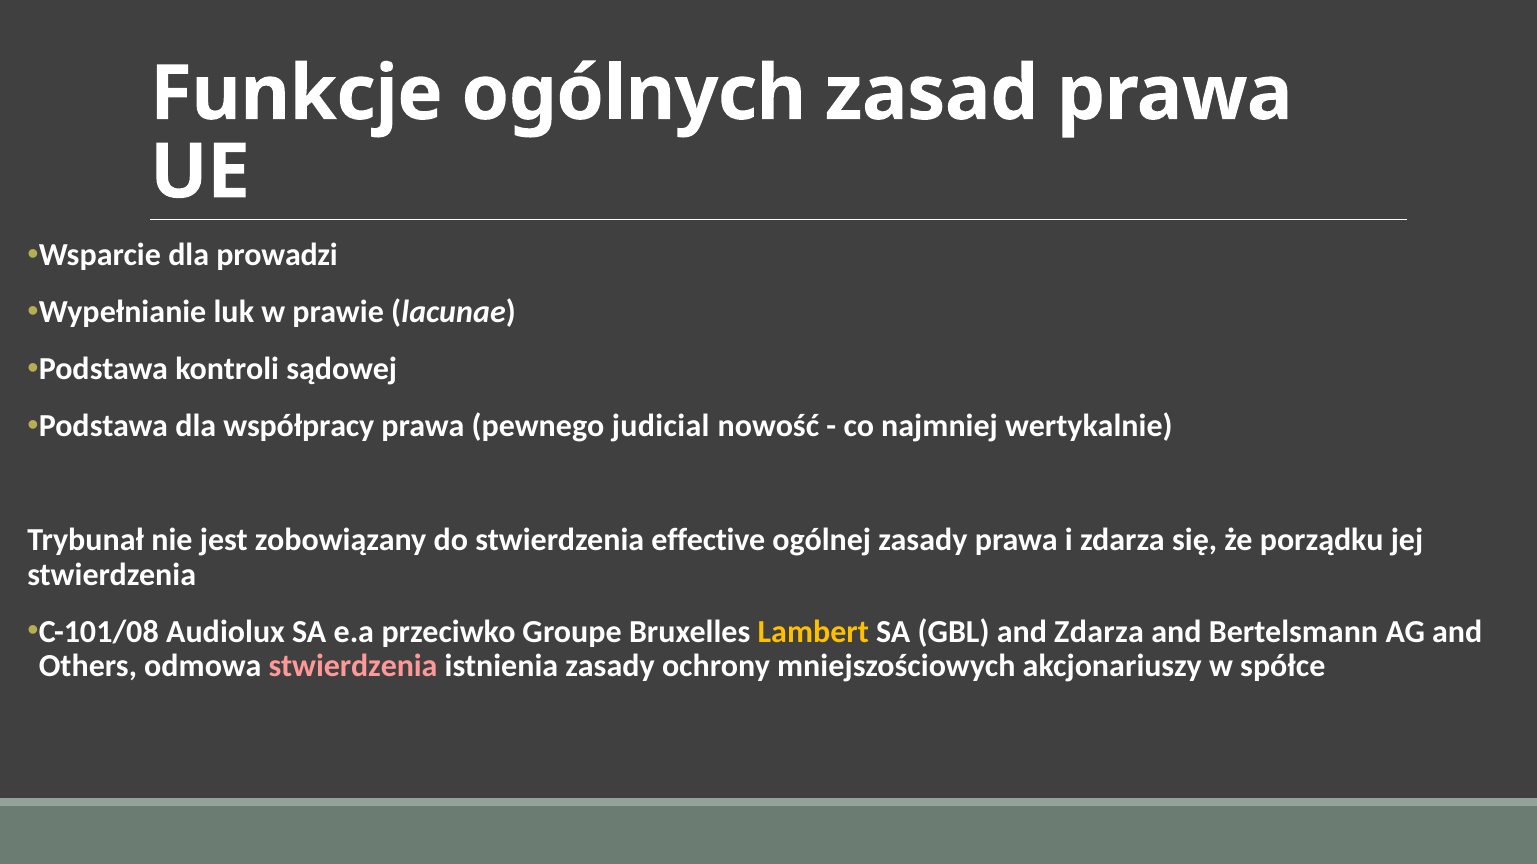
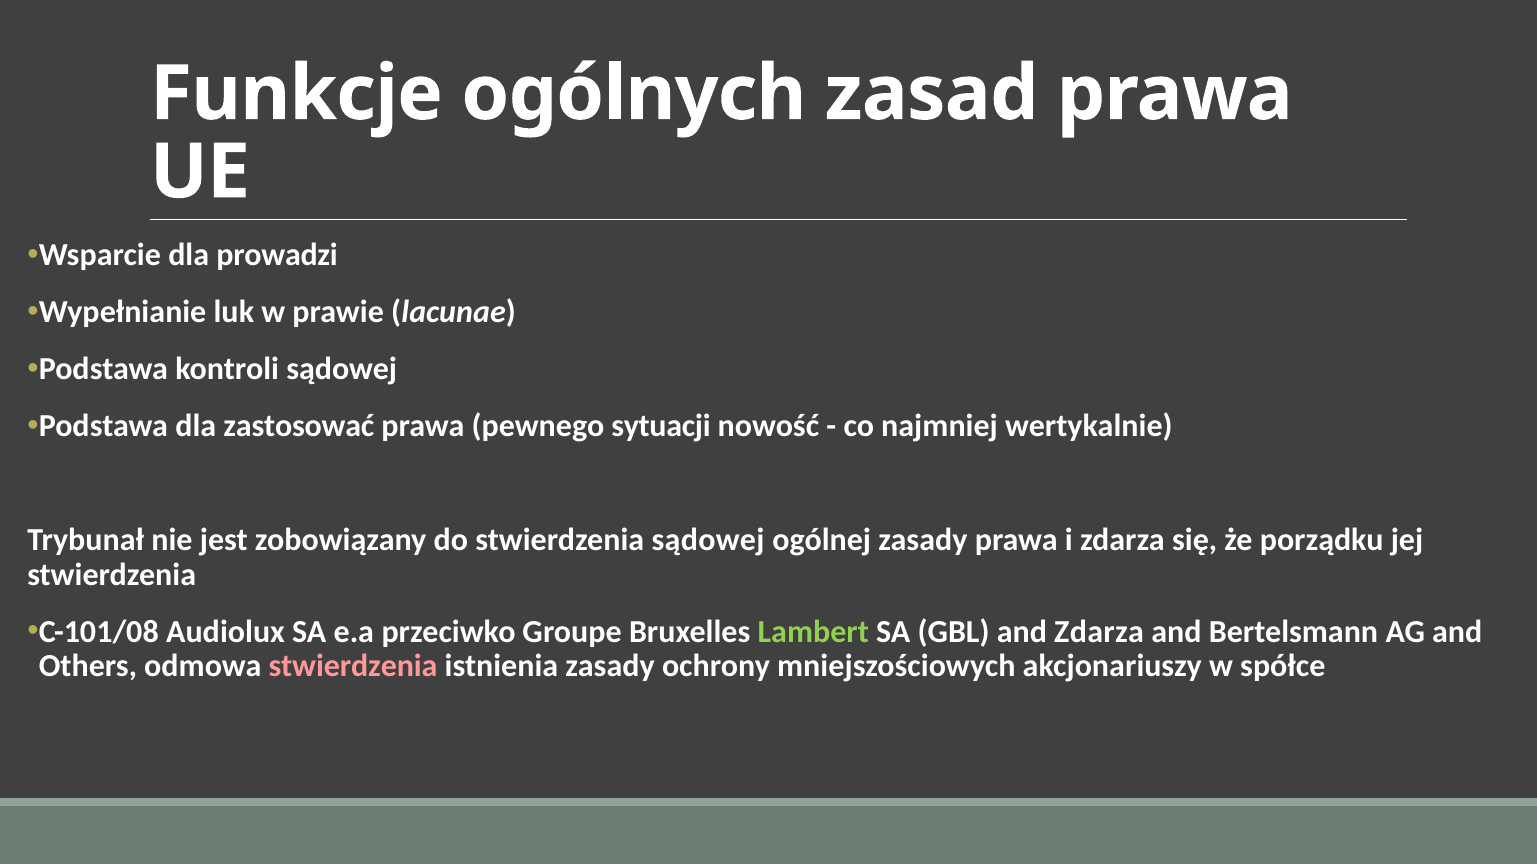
współpracy: współpracy -> zastosować
judicial: judicial -> sytuacji
stwierdzenia effective: effective -> sądowej
Lambert colour: yellow -> light green
